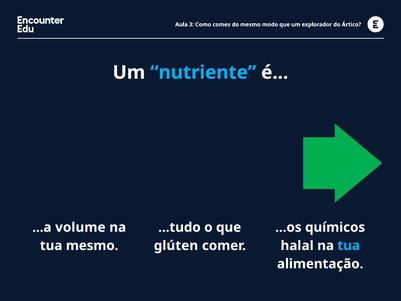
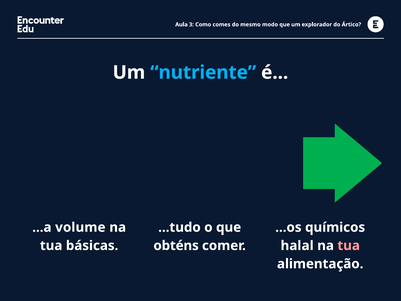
tua mesmo: mesmo -> básicas
glúten: glúten -> obténs
tua at (349, 245) colour: light blue -> pink
